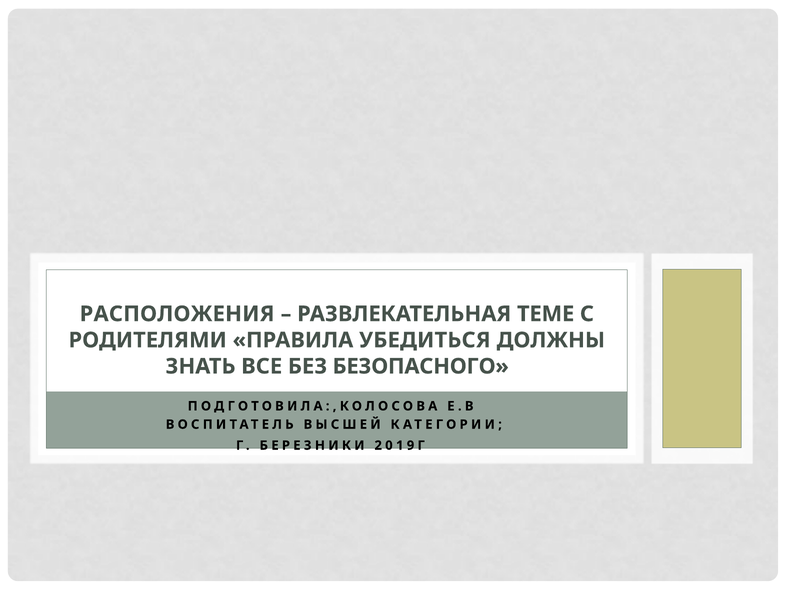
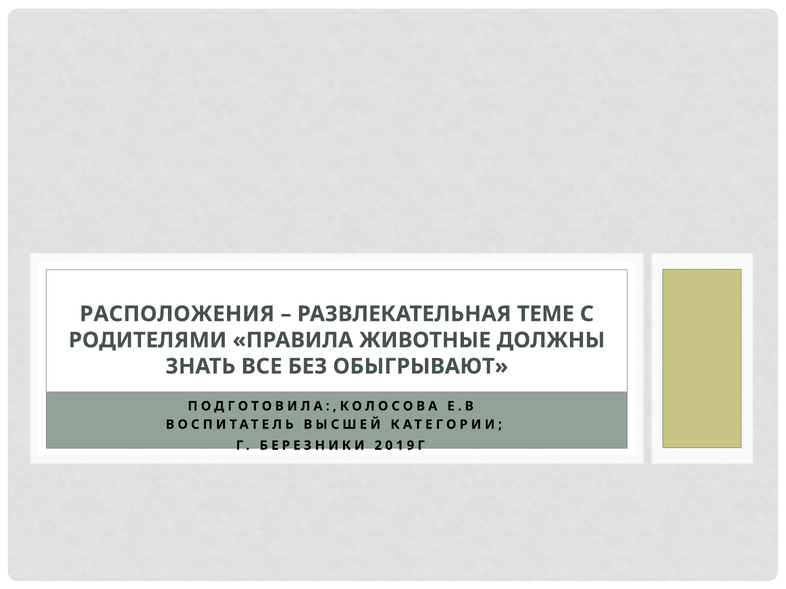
УБЕДИТЬСЯ: УБЕДИТЬСЯ -> ЖИВОТНЫЕ
БЕЗОПАСНОГО: БЕЗОПАСНОГО -> ОБЫГРЫВАЮТ
